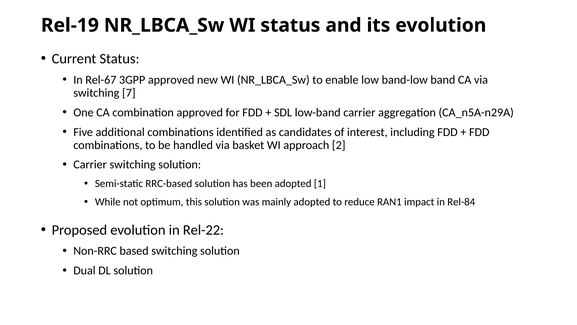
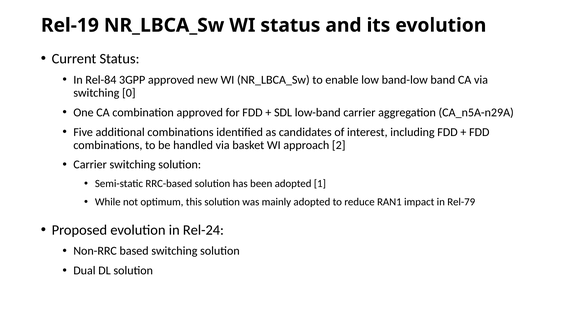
Rel-67: Rel-67 -> Rel-84
7: 7 -> 0
Rel-84: Rel-84 -> Rel-79
Rel-22: Rel-22 -> Rel-24
